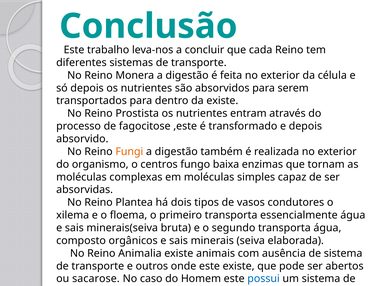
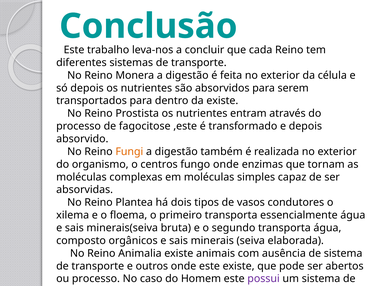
fungo baixa: baixa -> onde
ou sacarose: sacarose -> processo
possui colour: blue -> purple
